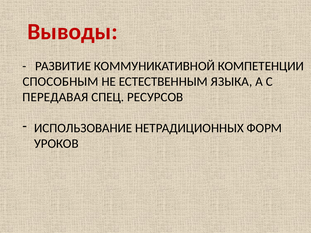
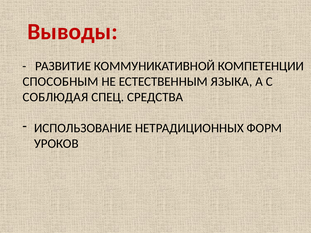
ПЕРЕДАВАЯ: ПЕРЕДАВАЯ -> СОБЛЮДАЯ
РЕСУРСОВ: РЕСУРСОВ -> СРЕДСТВА
